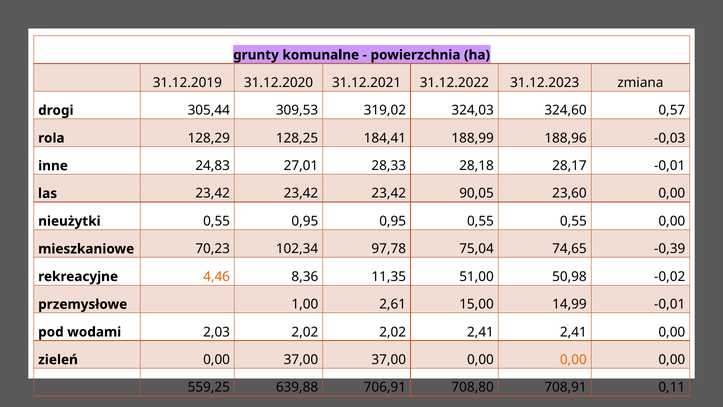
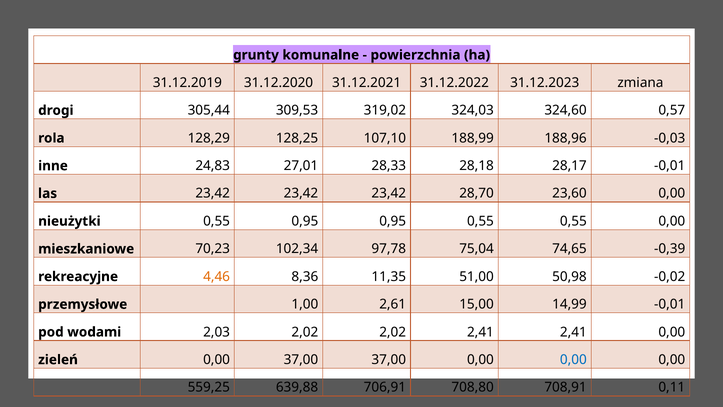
184,41: 184,41 -> 107,10
90,05: 90,05 -> 28,70
0,00 at (573, 359) colour: orange -> blue
